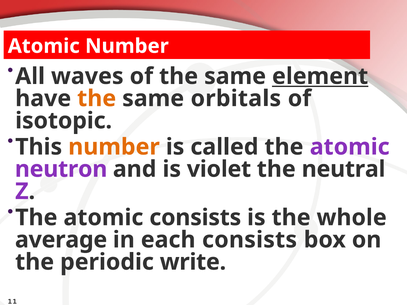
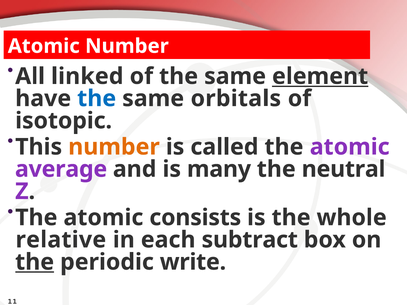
waves: waves -> linked
the at (97, 99) colour: orange -> blue
neutron: neutron -> average
violet: violet -> many
average: average -> relative
each consists: consists -> subtract
the at (35, 262) underline: none -> present
